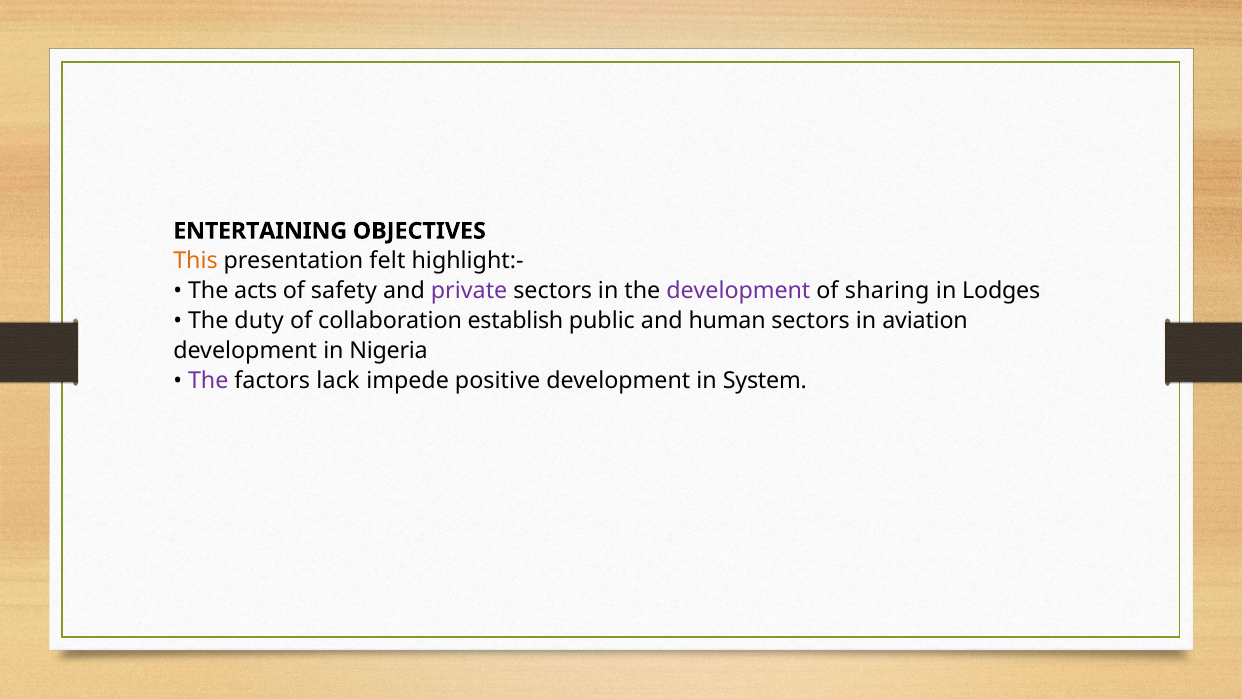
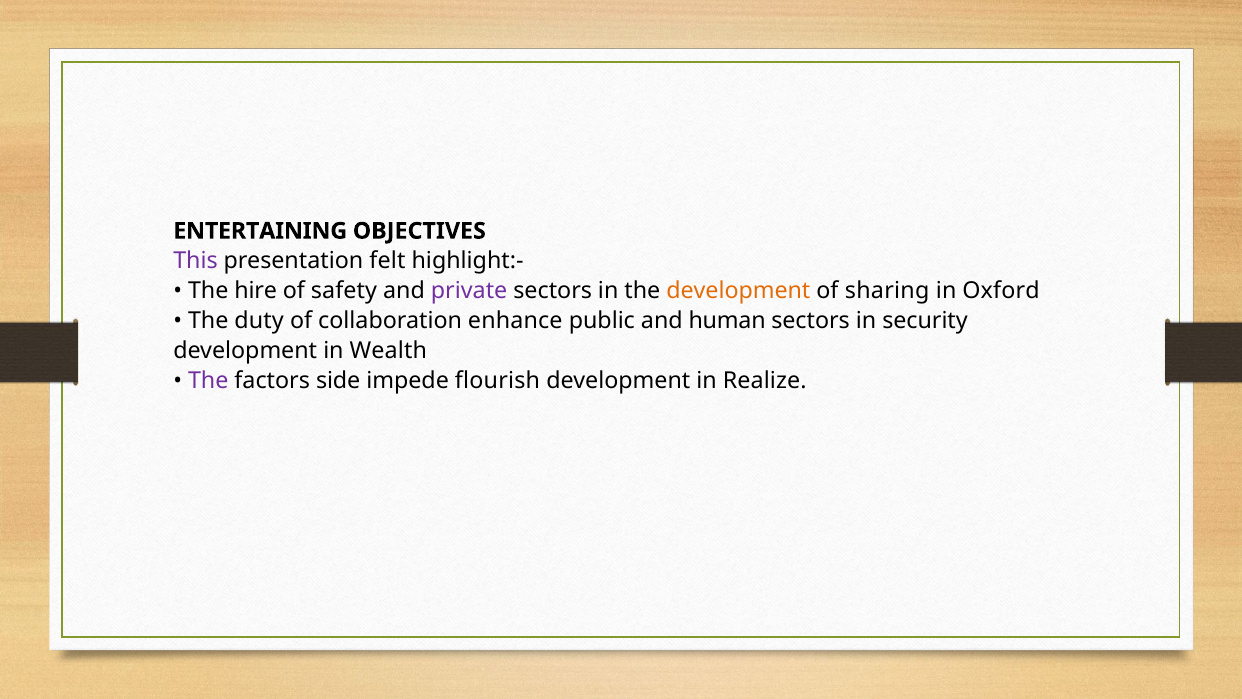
This colour: orange -> purple
acts: acts -> hire
development at (738, 291) colour: purple -> orange
Lodges: Lodges -> Oxford
establish: establish -> enhance
aviation: aviation -> security
Nigeria: Nigeria -> Wealth
lack: lack -> side
positive: positive -> flourish
System: System -> Realize
